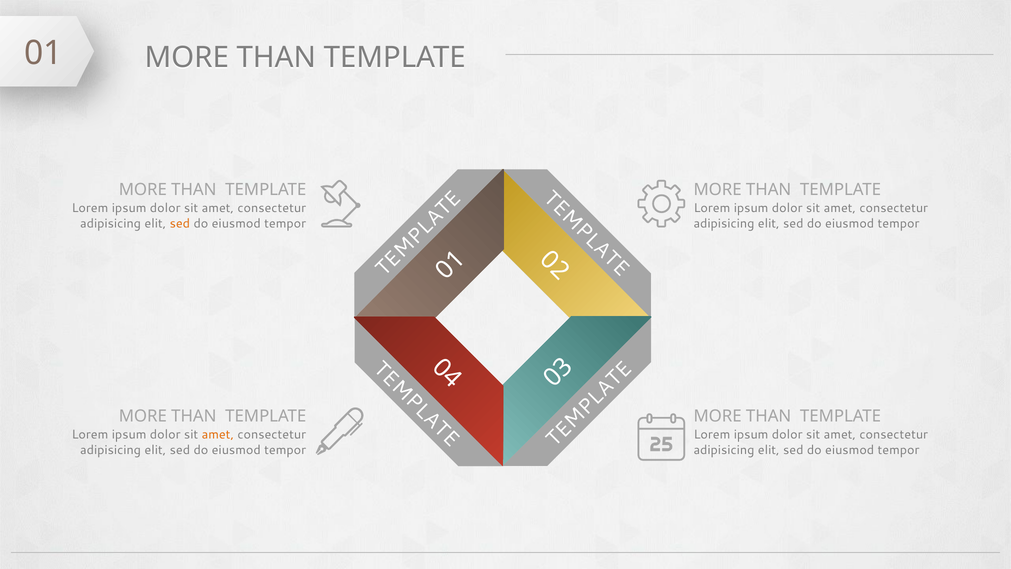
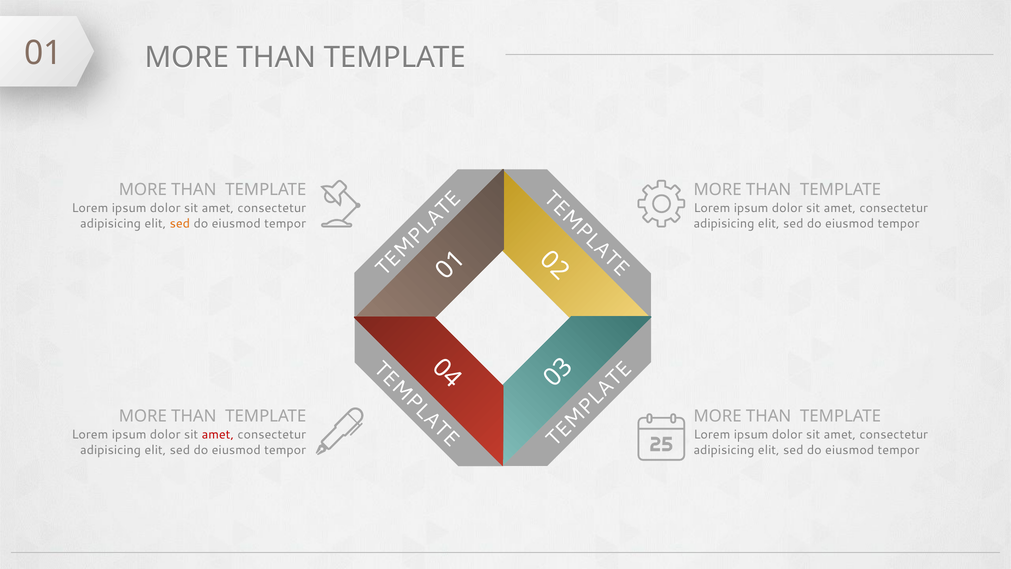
amet at (218, 435) colour: orange -> red
